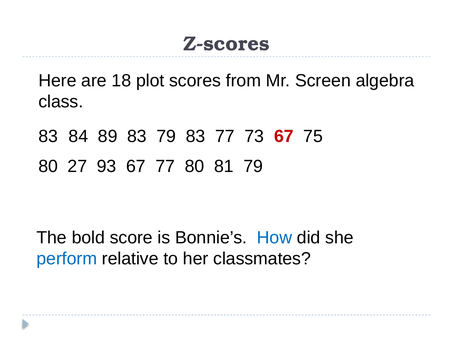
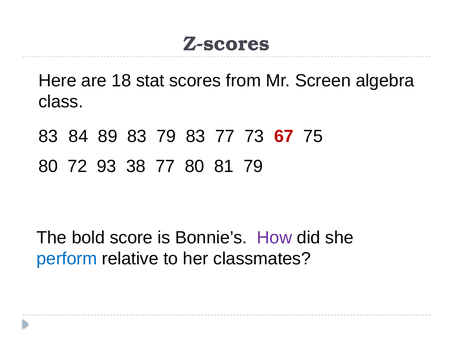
plot: plot -> stat
27: 27 -> 72
93 67: 67 -> 38
How colour: blue -> purple
